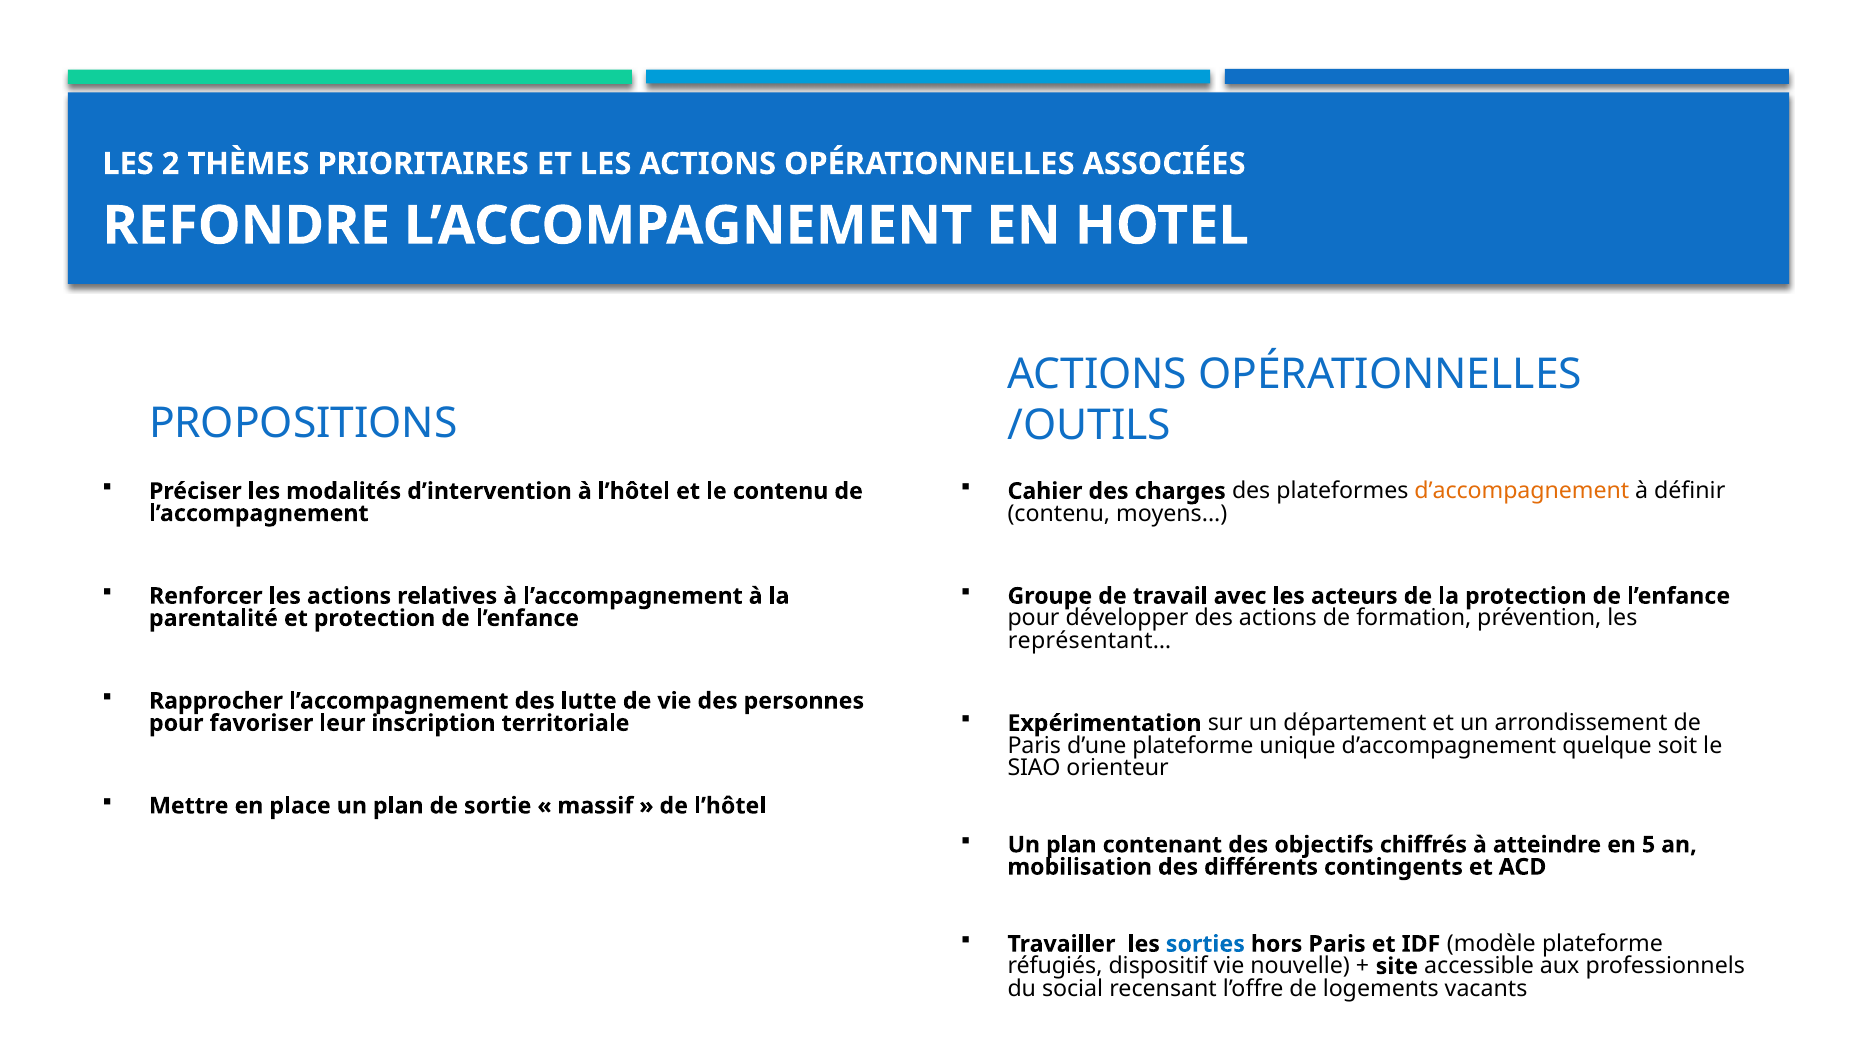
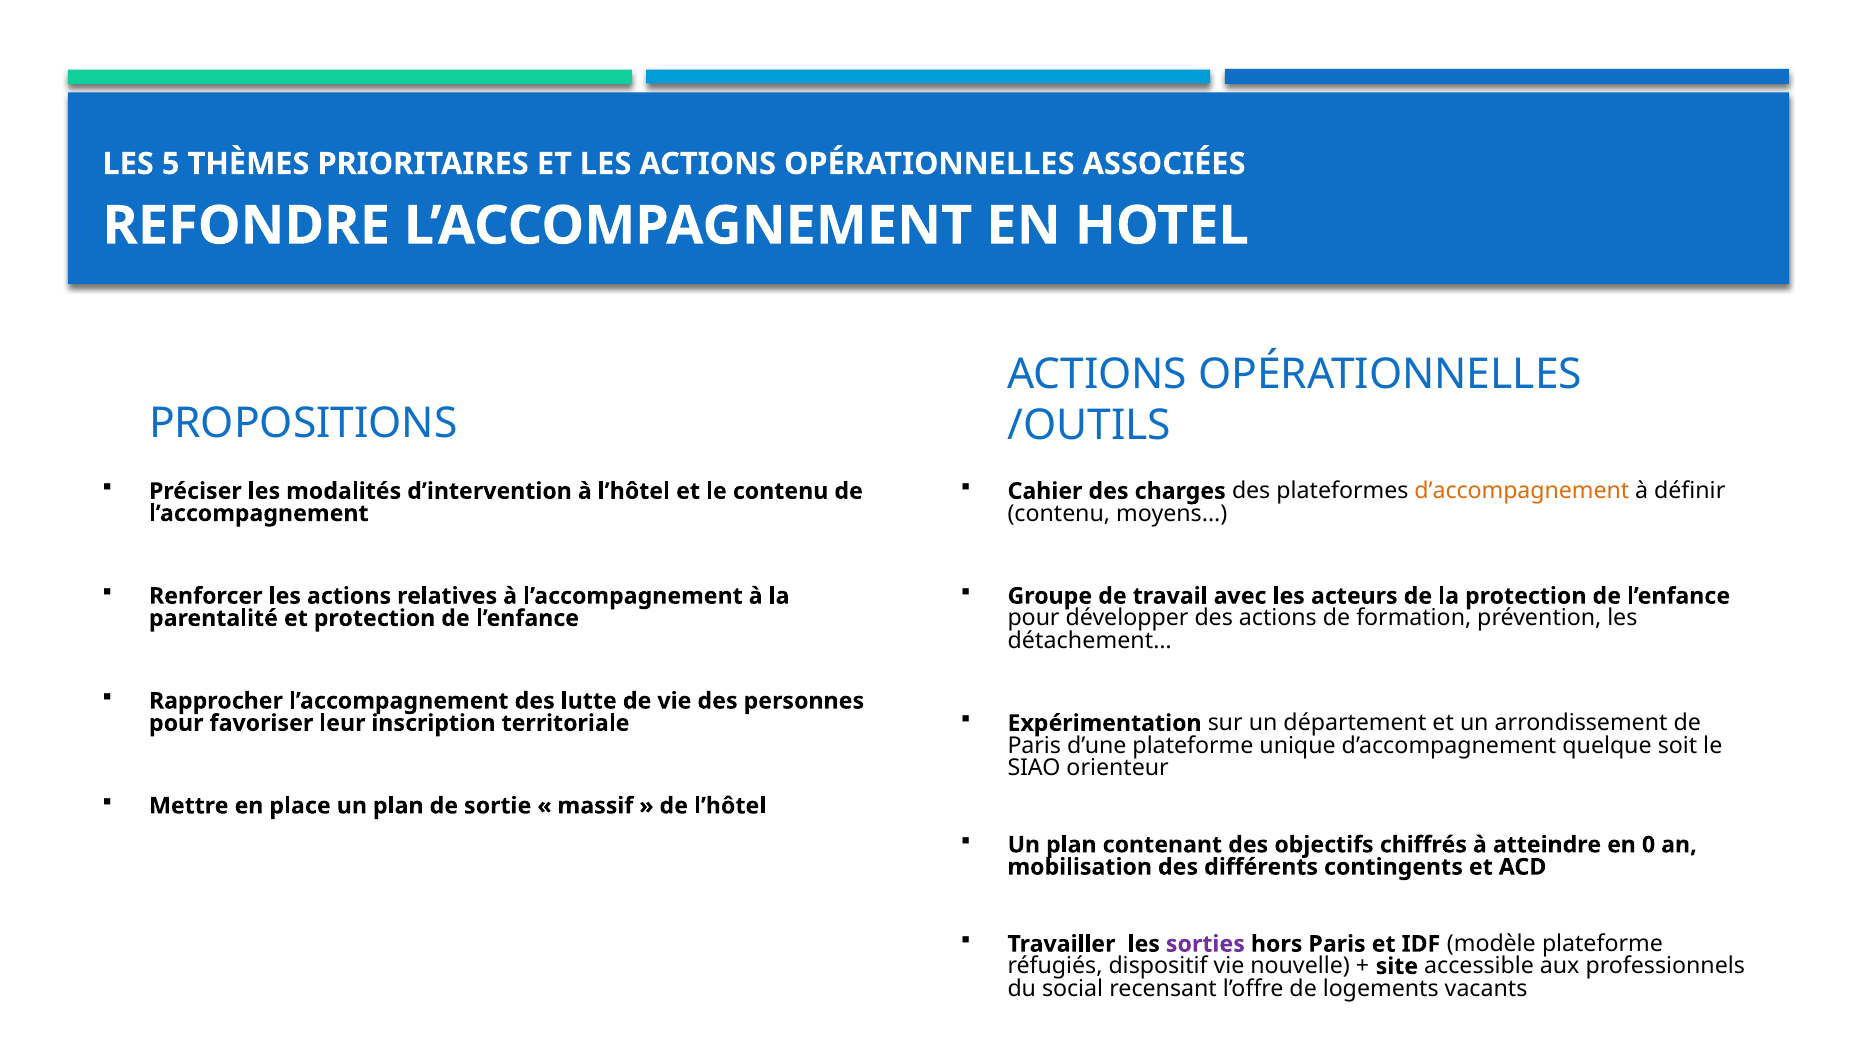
2: 2 -> 5
représentant…: représentant… -> détachement…
5: 5 -> 0
sorties colour: blue -> purple
